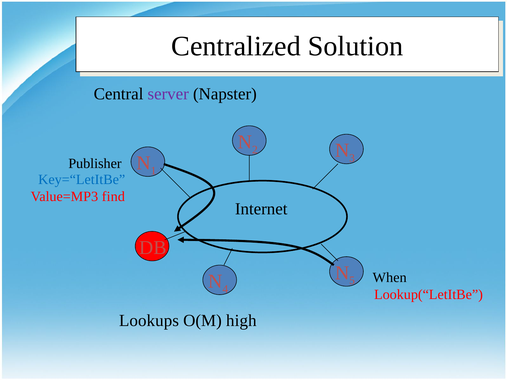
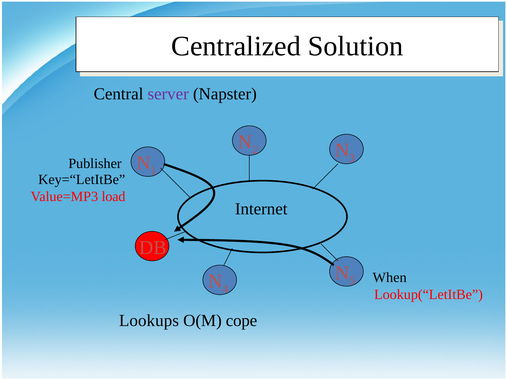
Key=“LetItBe colour: blue -> black
find: find -> load
high: high -> cope
